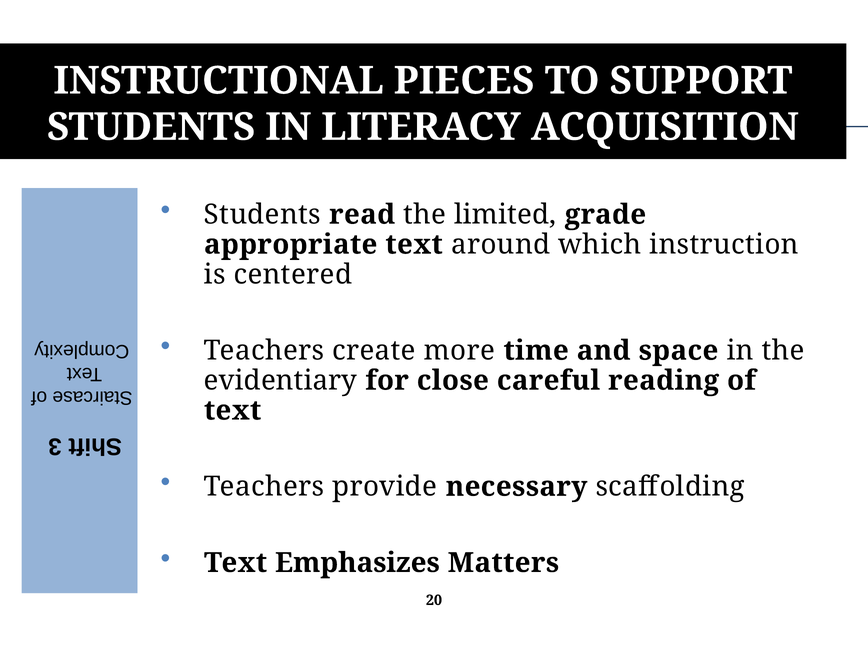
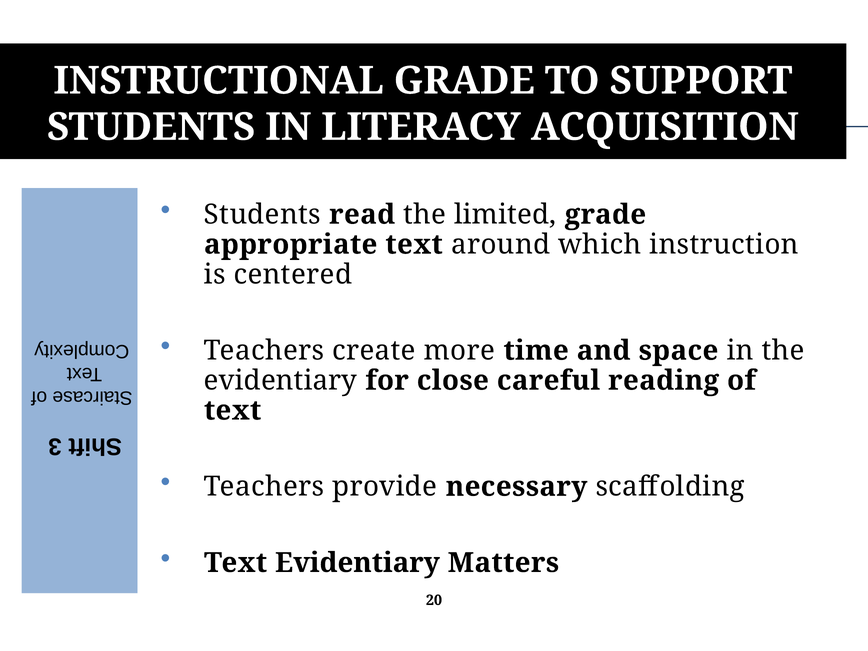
INSTRUCTIONAL PIECES: PIECES -> GRADE
Text Emphasizes: Emphasizes -> Evidentiary
